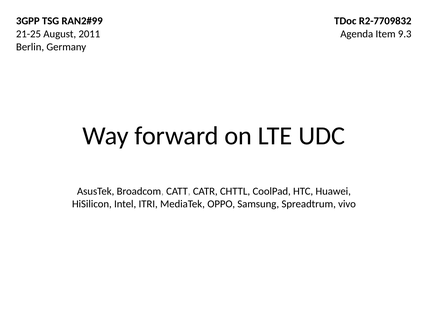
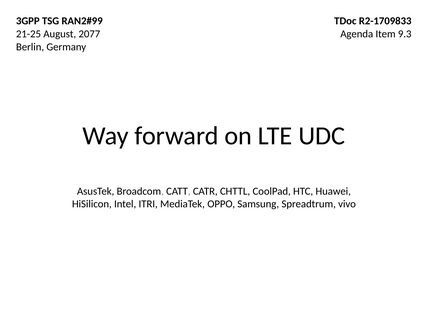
R2-7709832: R2-7709832 -> R2-1709833
2011: 2011 -> 2077
